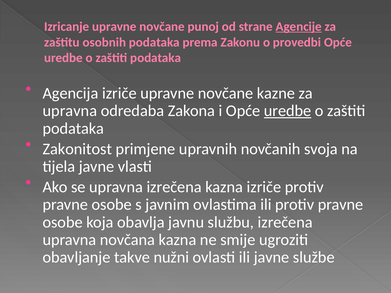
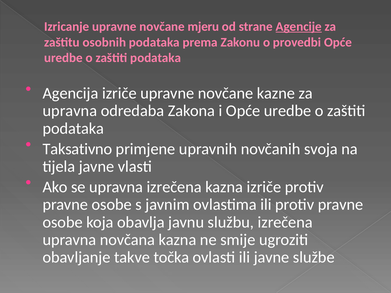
punoj: punoj -> mjeru
uredbe at (288, 111) underline: present -> none
Zakonitost: Zakonitost -> Taksativno
nužni: nužni -> točka
